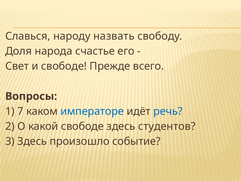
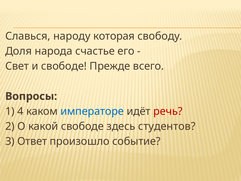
назвать: назвать -> которая
7: 7 -> 4
речь colour: blue -> red
3 Здесь: Здесь -> Ответ
